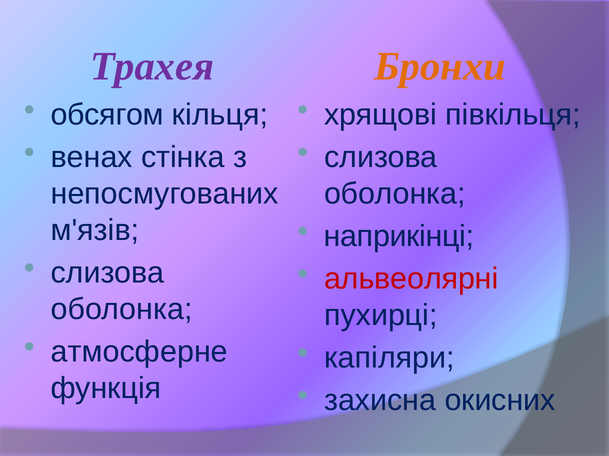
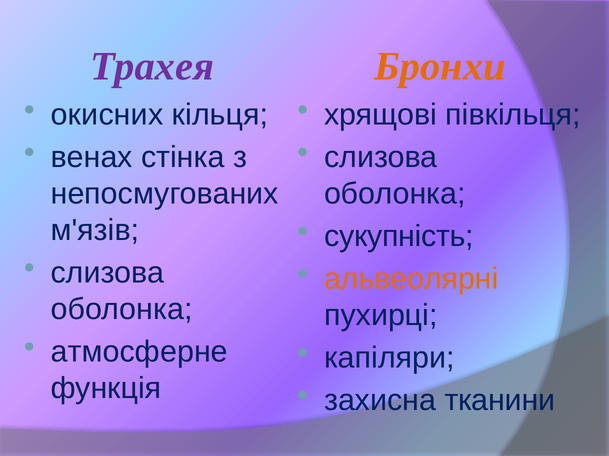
обсягом: обсягом -> окисних
наприкінці: наприкінці -> сукупність
альвеолярні colour: red -> orange
окисних: окисних -> тканини
